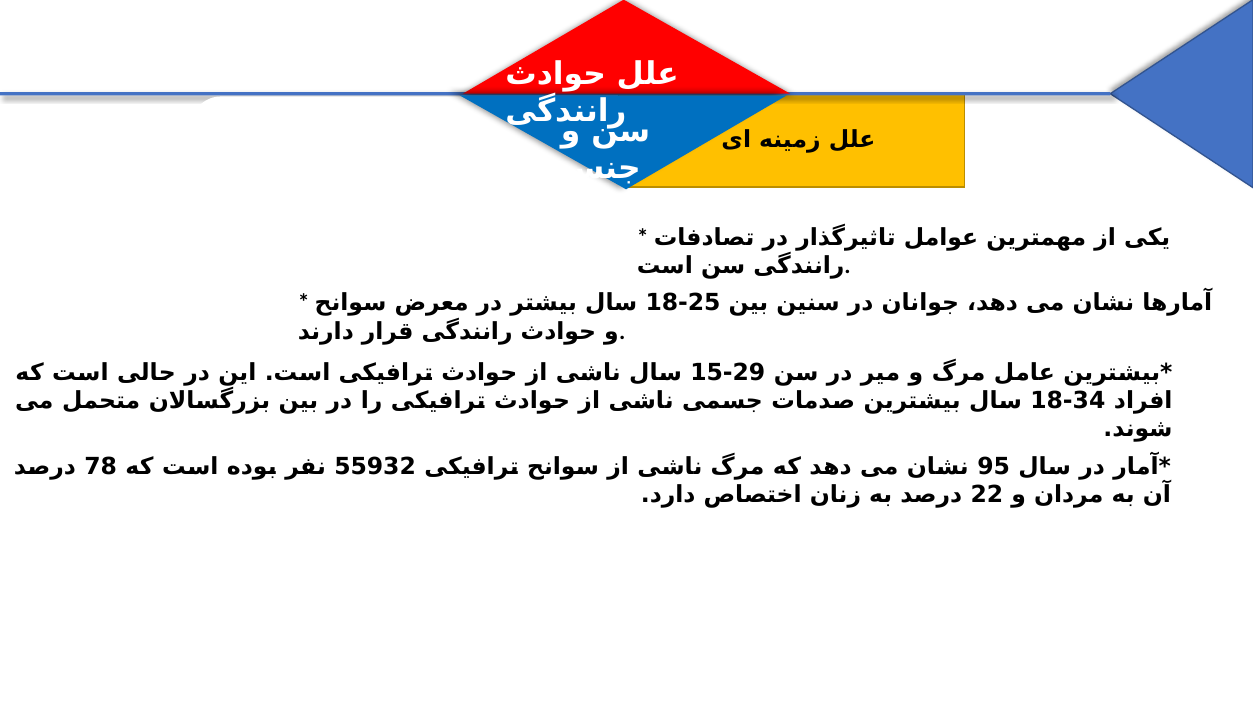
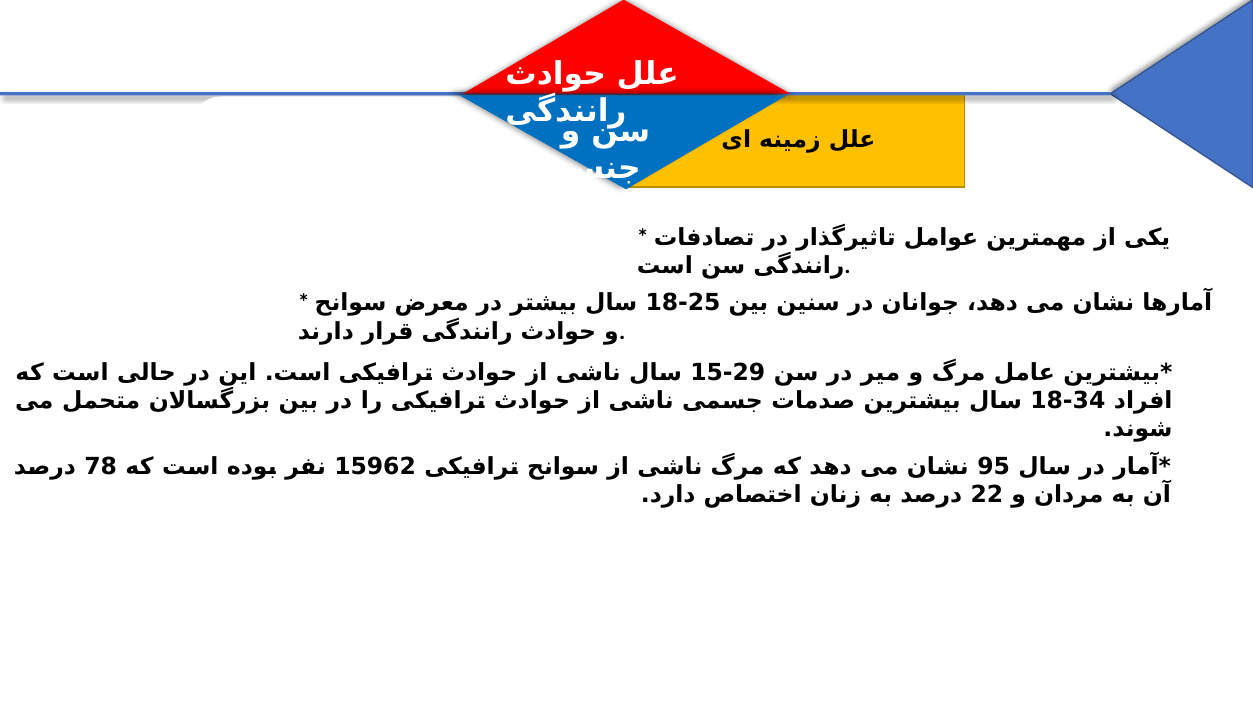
55932: 55932 -> 15962
